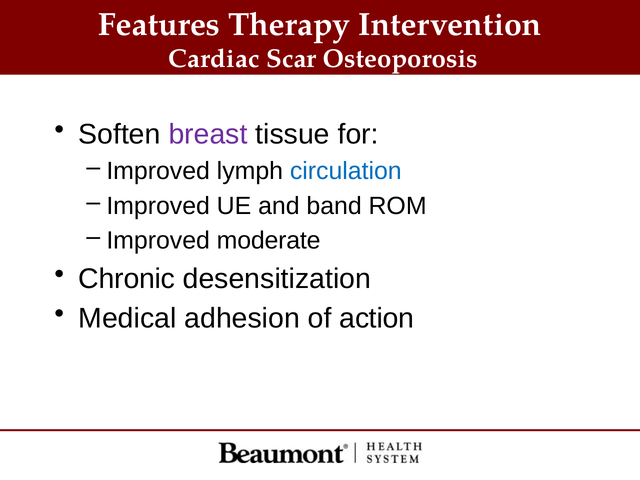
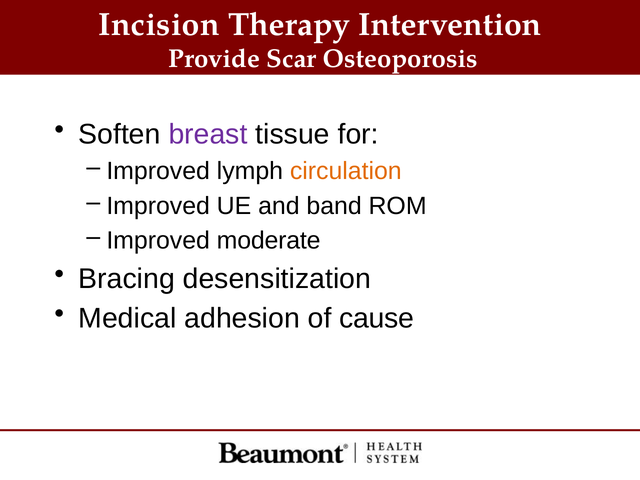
Features: Features -> Incision
Cardiac: Cardiac -> Provide
circulation colour: blue -> orange
Chronic: Chronic -> Bracing
action: action -> cause
